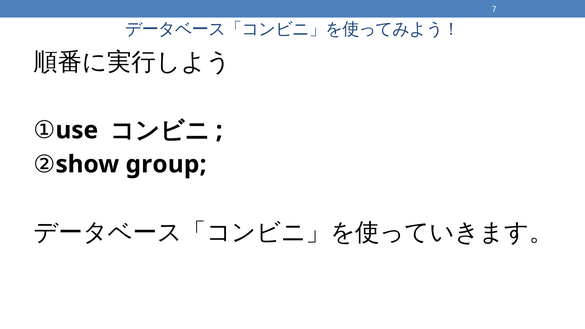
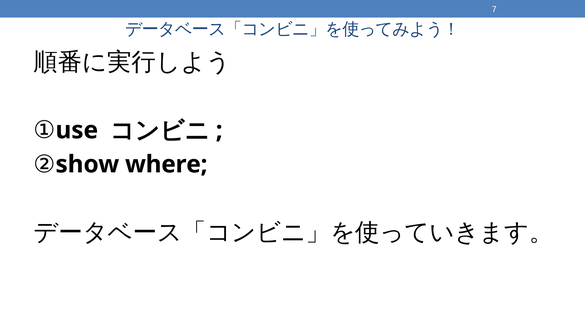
group: group -> where
